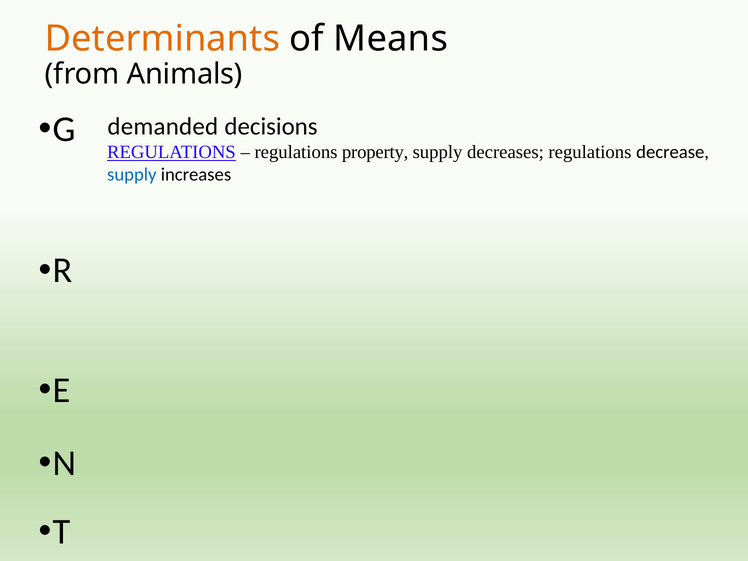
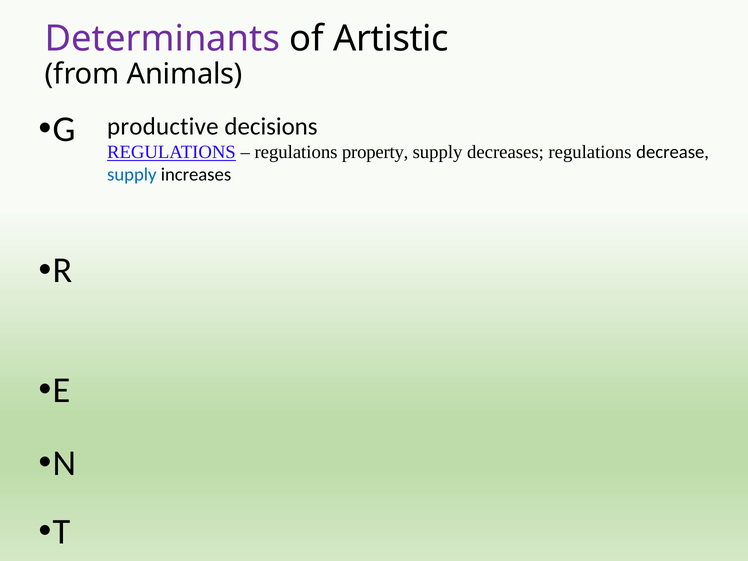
Determinants colour: orange -> purple
Means: Means -> Artistic
demanded: demanded -> productive
